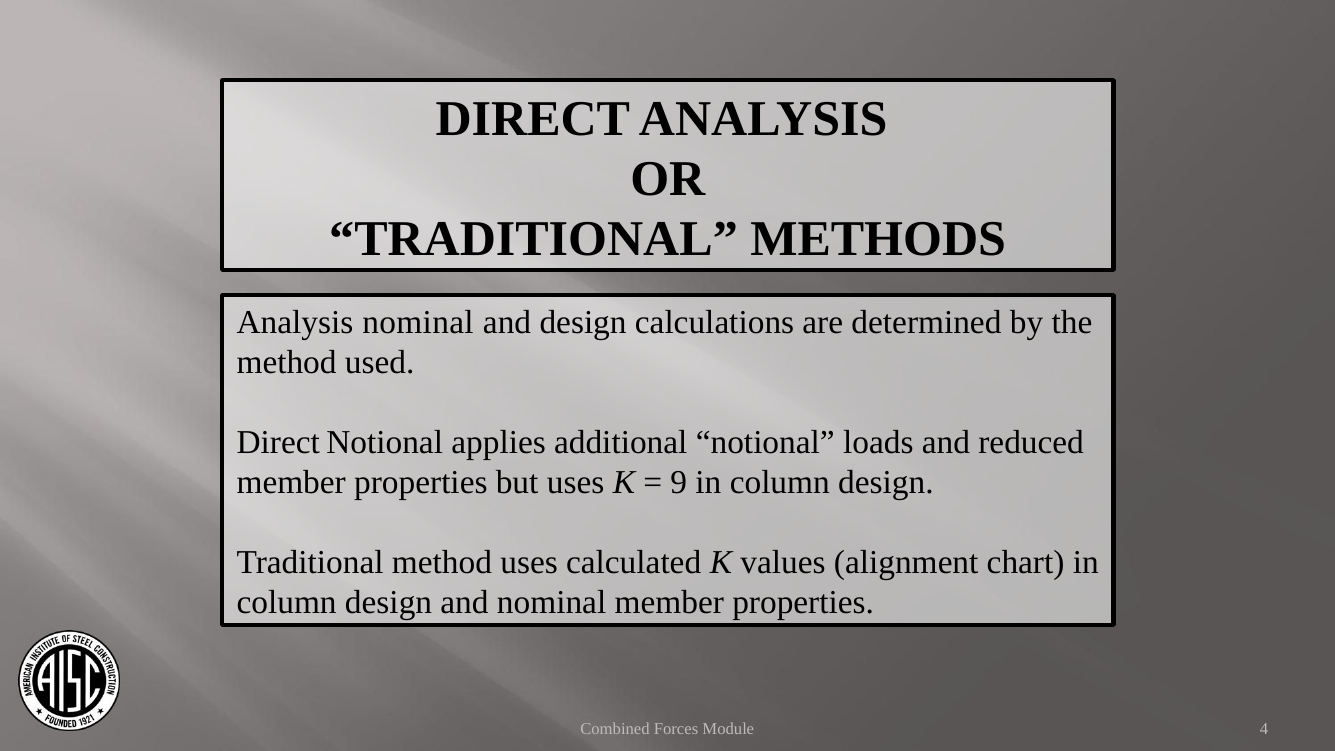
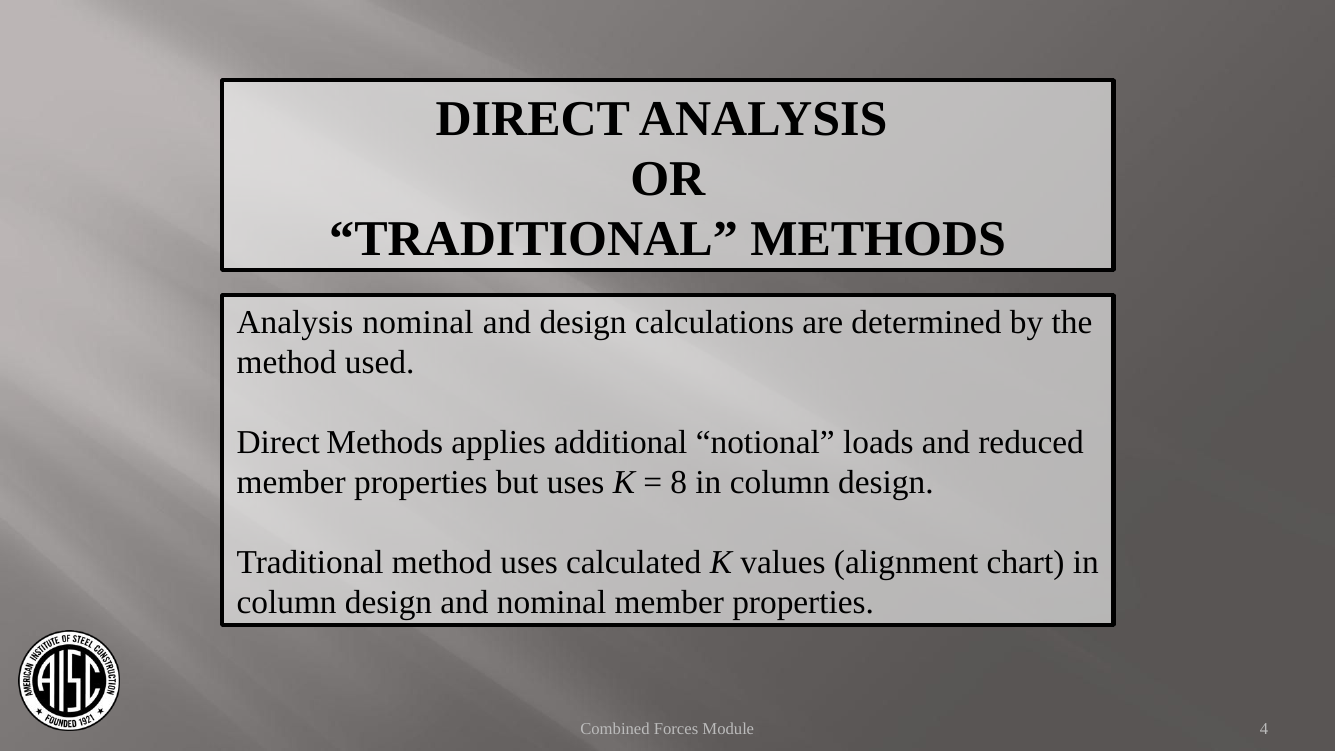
Direct Notional: Notional -> Methods
9: 9 -> 8
